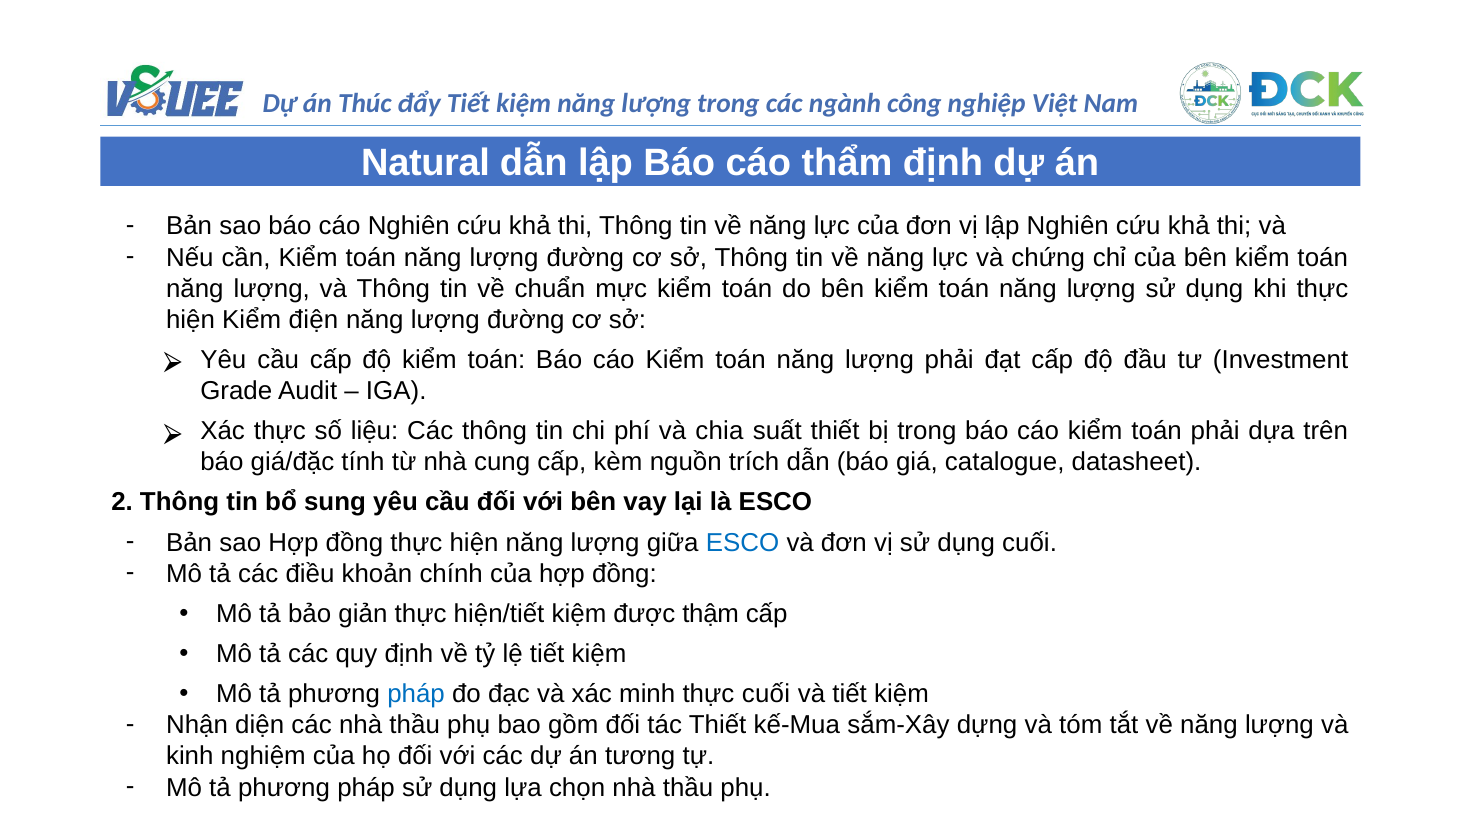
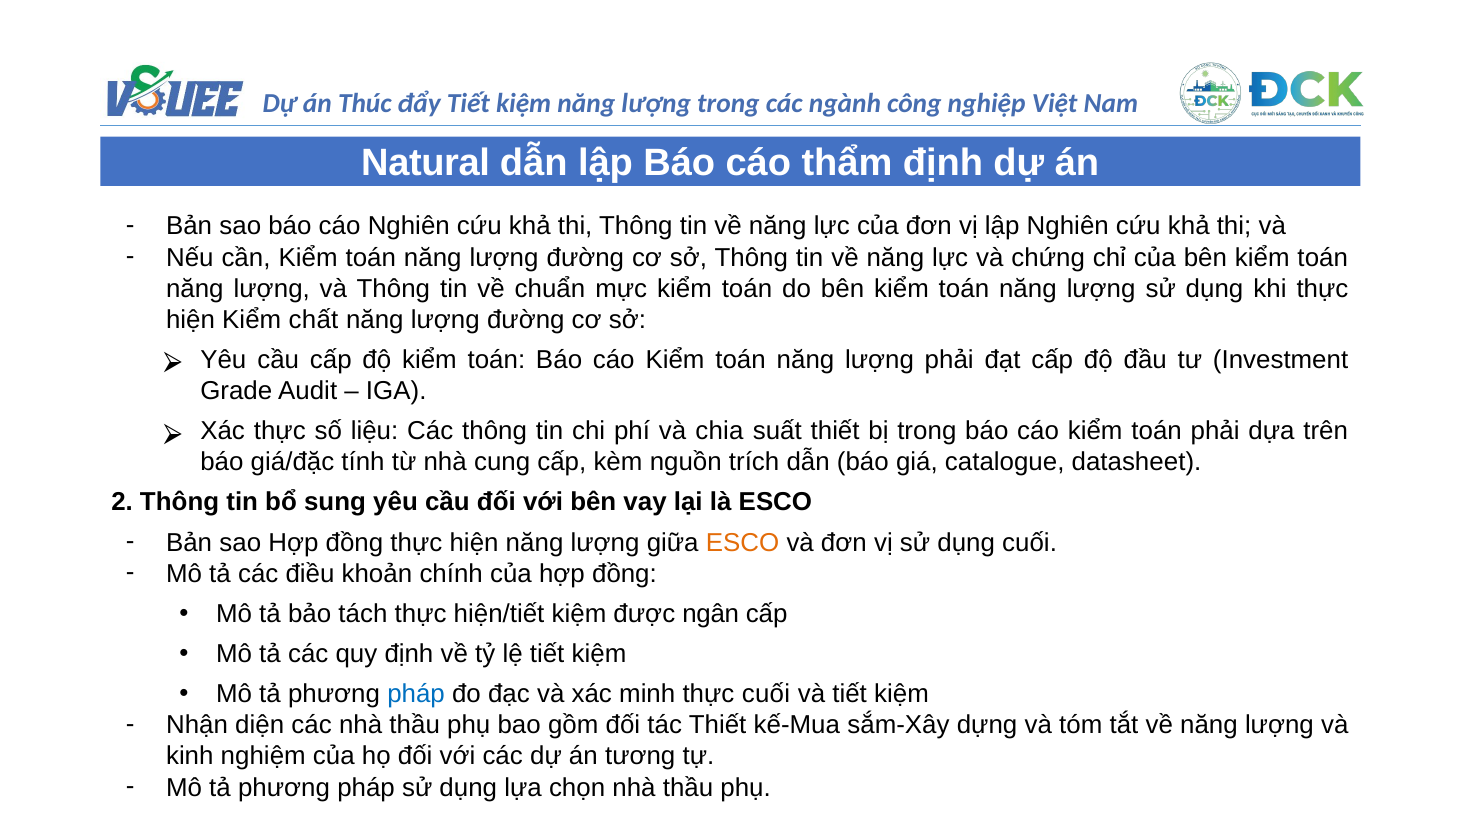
điện: điện -> chất
ESCO at (743, 542) colour: blue -> orange
giản: giản -> tách
thậm: thậm -> ngân
